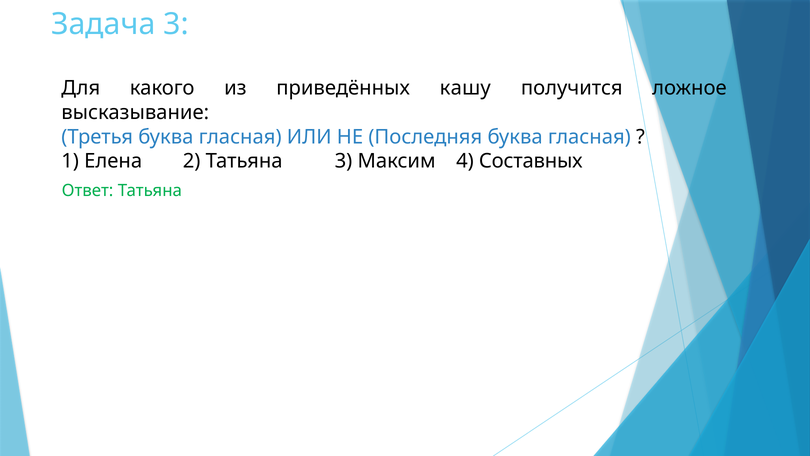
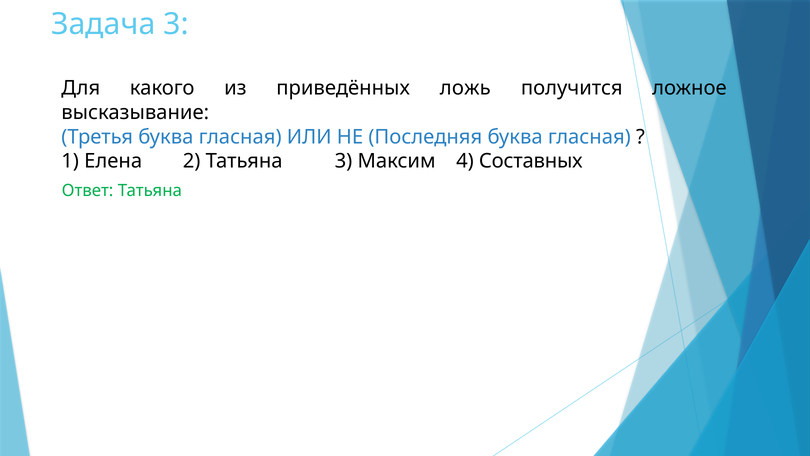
кашу: кашу -> ложь
